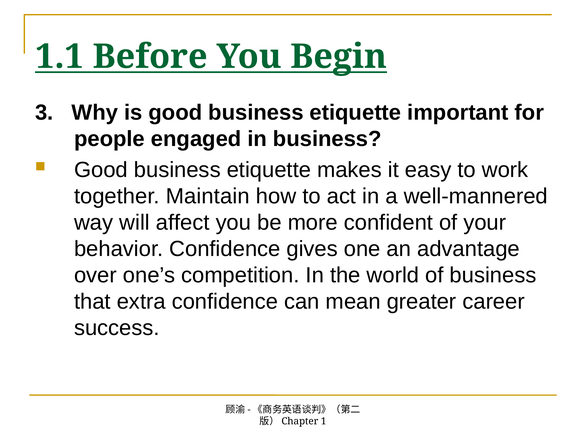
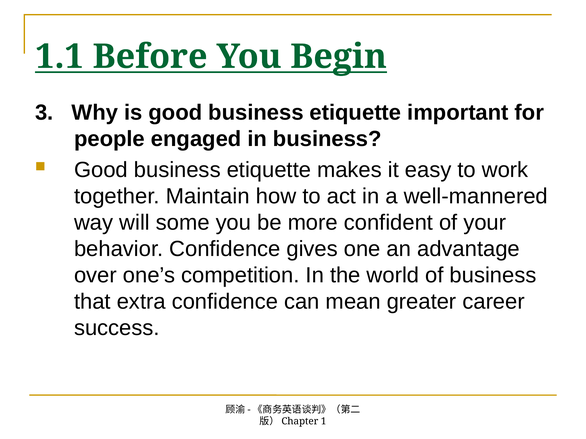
affect: affect -> some
